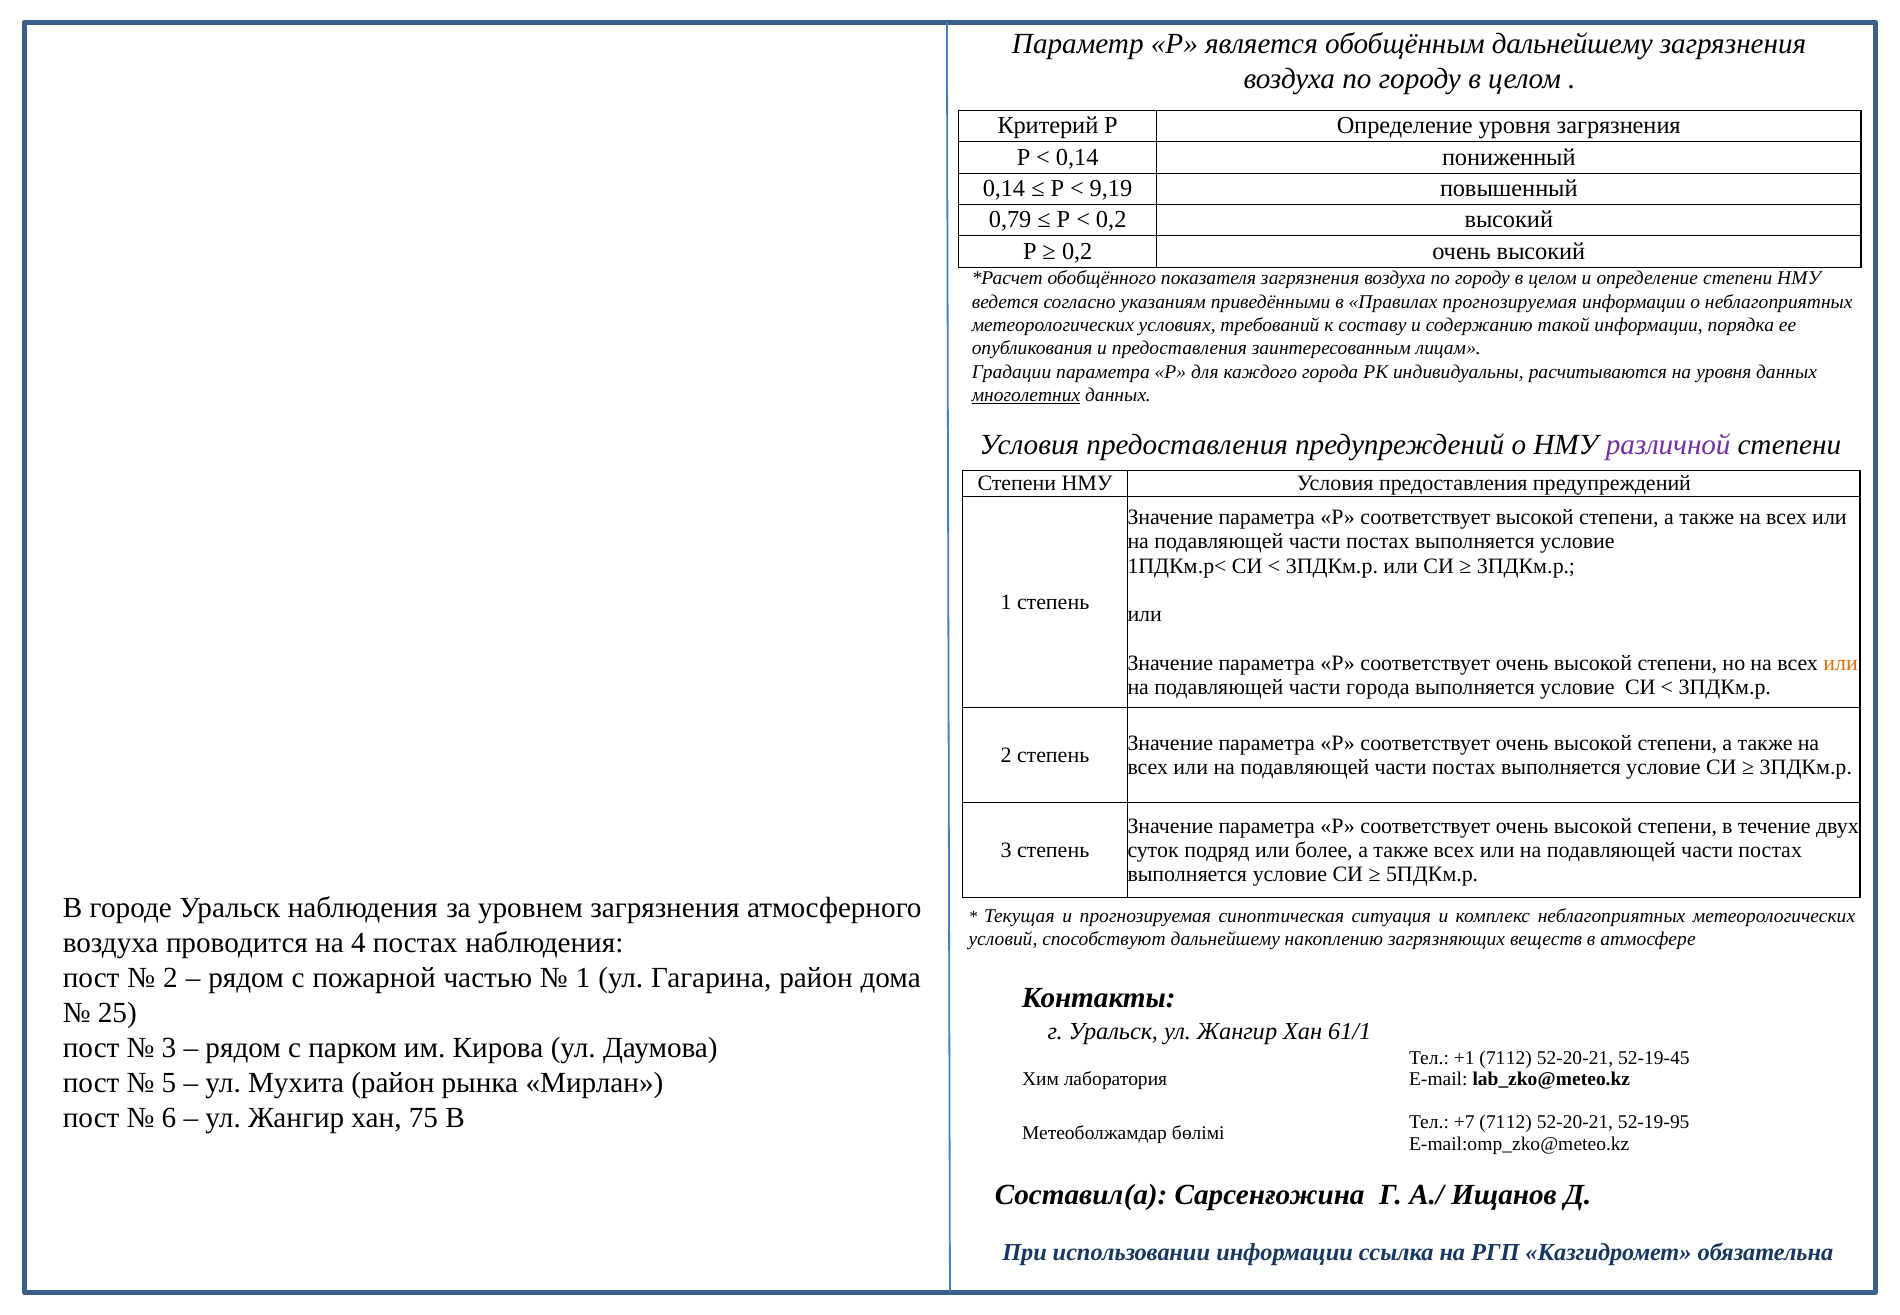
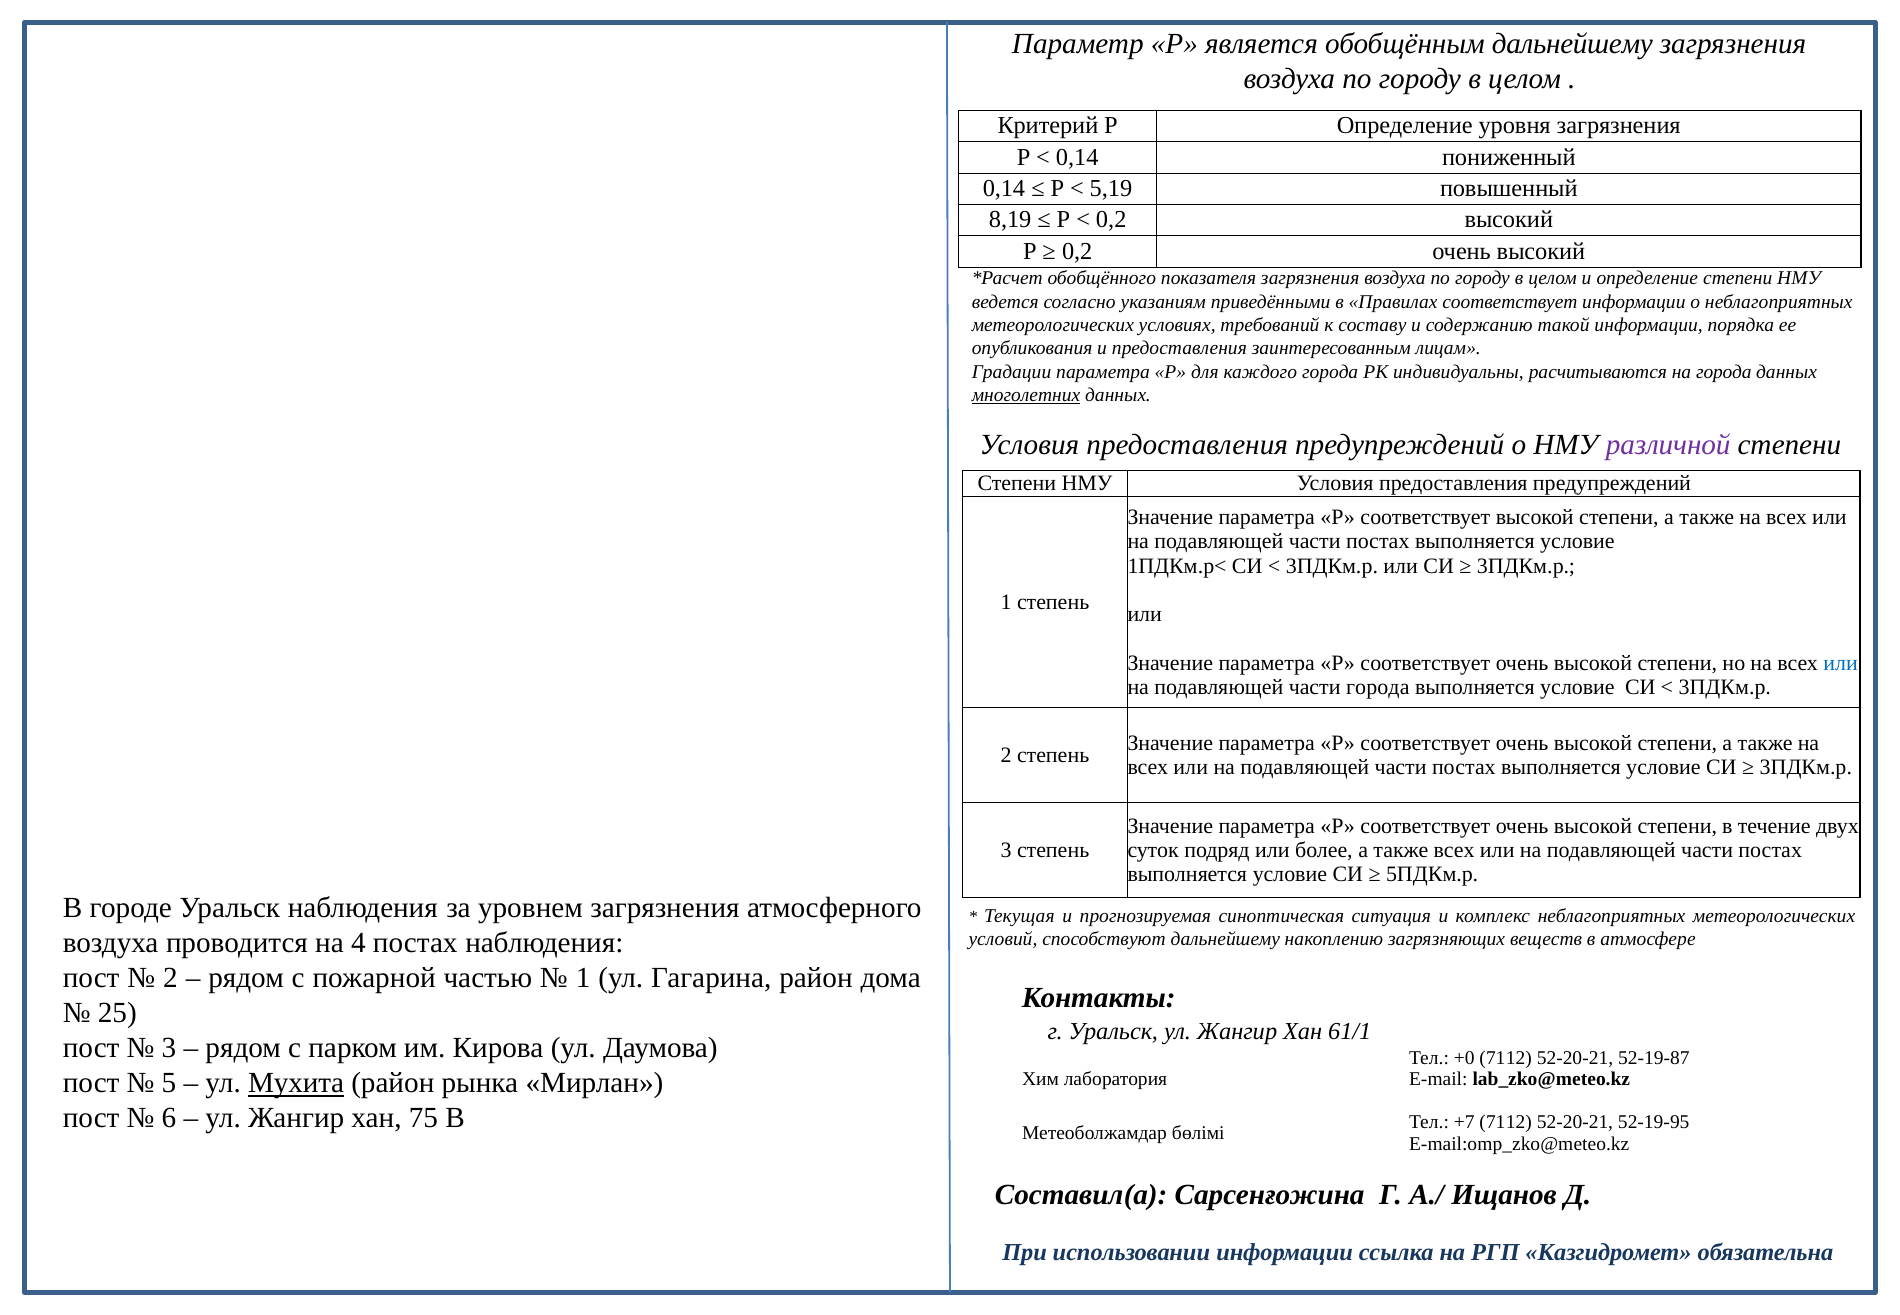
9,19: 9,19 -> 5,19
0,79: 0,79 -> 8,19
Правилах прогнозируемая: прогнозируемая -> соответствует
на уровня: уровня -> города
или at (1841, 663) colour: orange -> blue
+1: +1 -> +0
52-19-45: 52-19-45 -> 52-19-87
Мухита underline: none -> present
